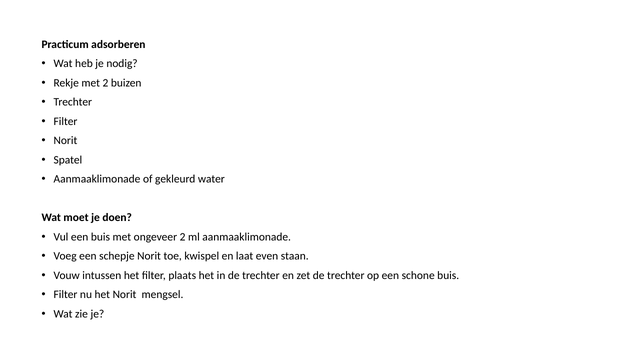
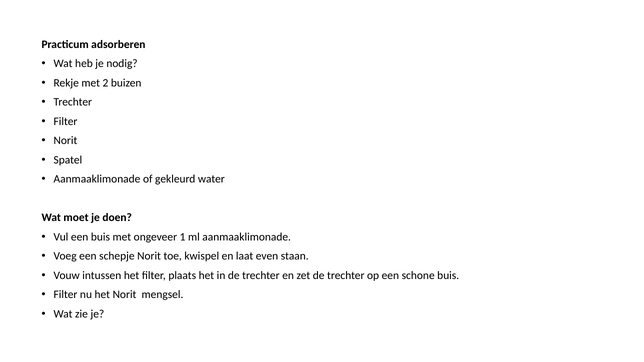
ongeveer 2: 2 -> 1
